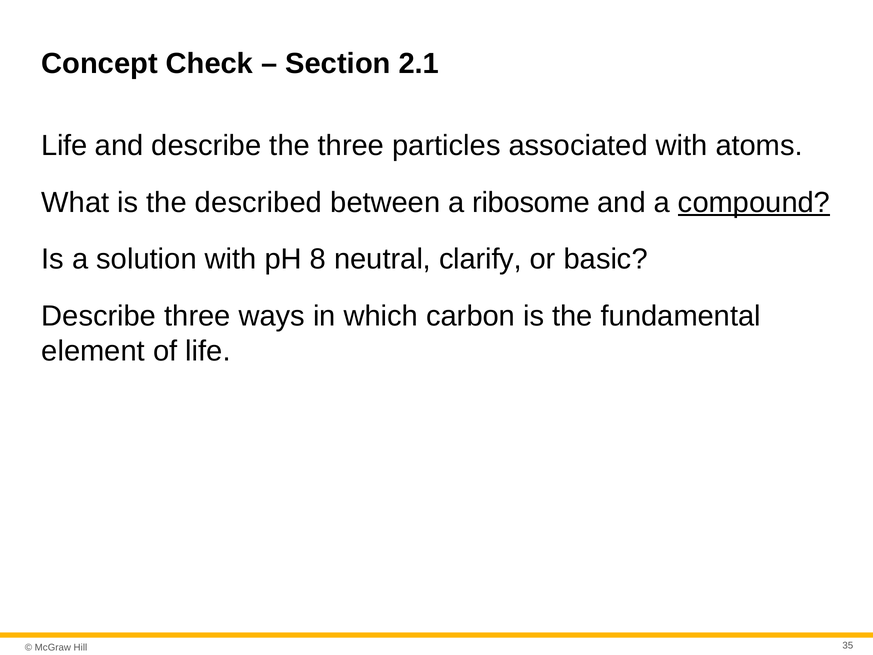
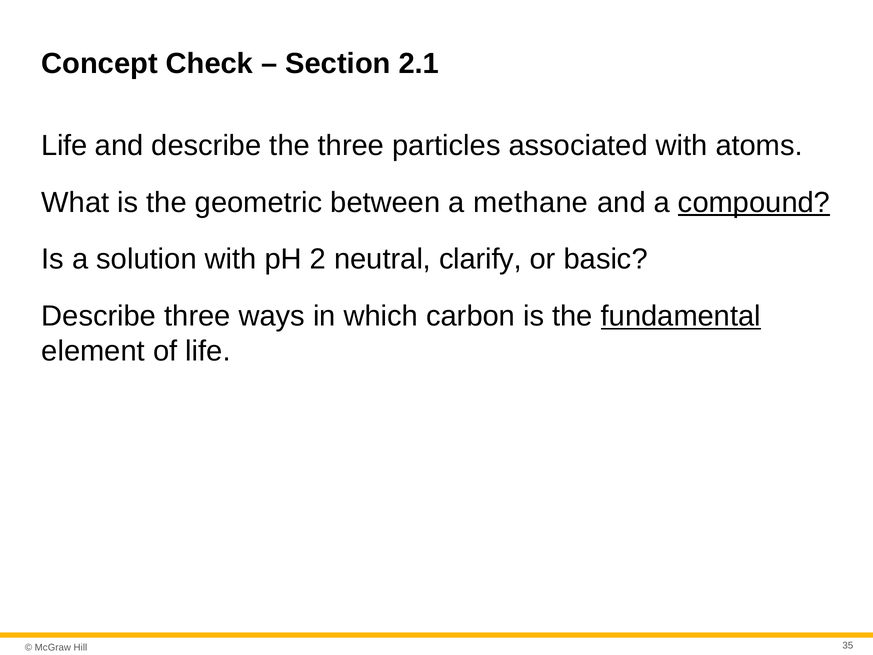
described: described -> geometric
ribosome: ribosome -> methane
8: 8 -> 2
fundamental underline: none -> present
